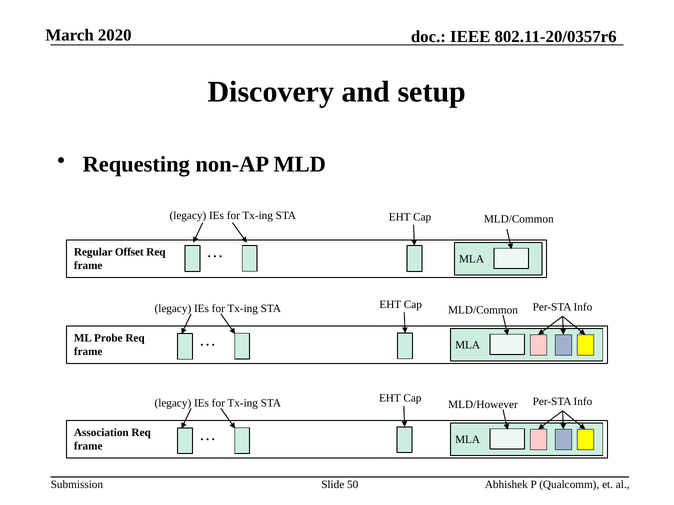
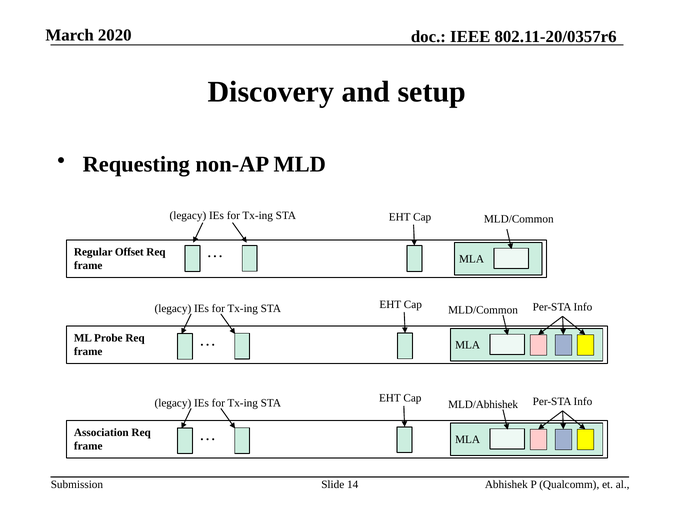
MLD/However: MLD/However -> MLD/Abhishek
50: 50 -> 14
